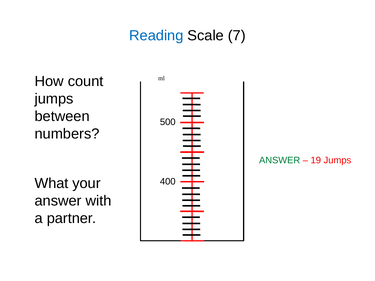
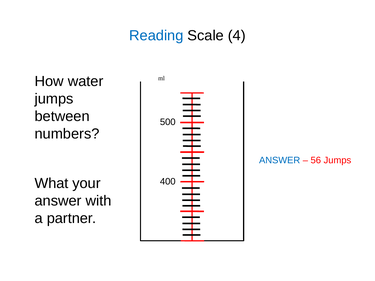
7: 7 -> 4
count: count -> water
ANSWER at (280, 161) colour: green -> blue
19: 19 -> 56
